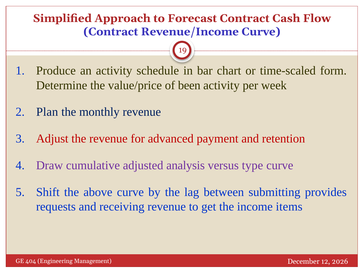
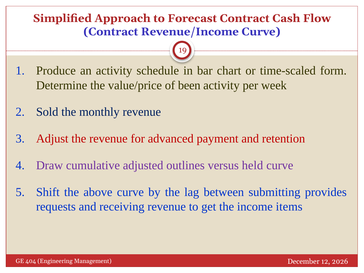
Plan: Plan -> Sold
analysis: analysis -> outlines
type: type -> held
